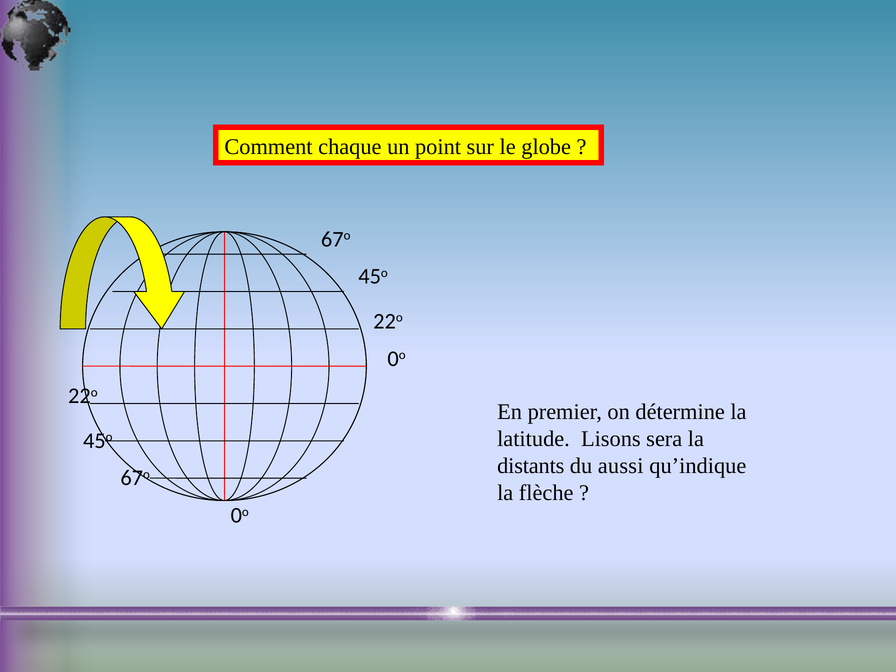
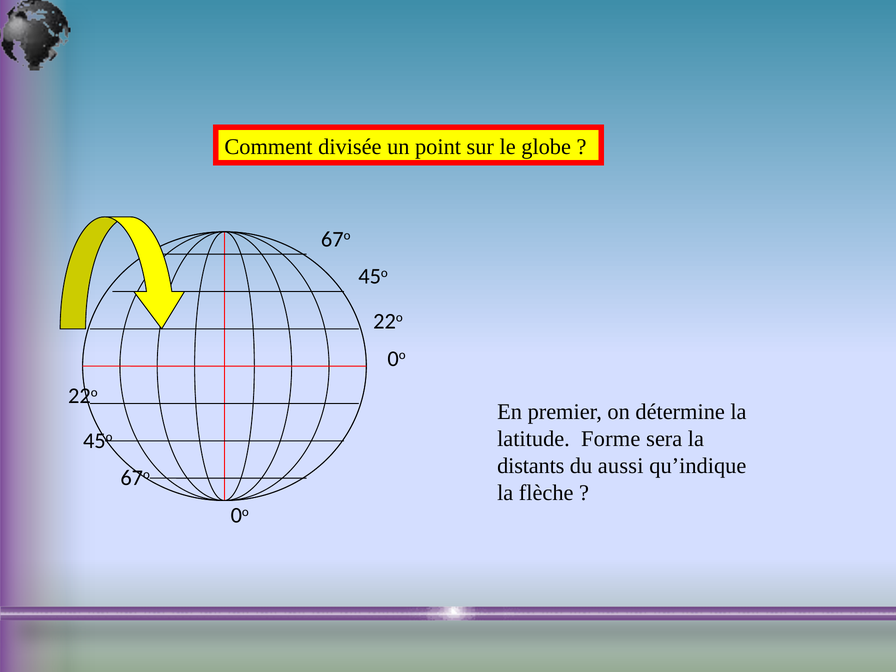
chaque: chaque -> divisée
Lisons: Lisons -> Forme
